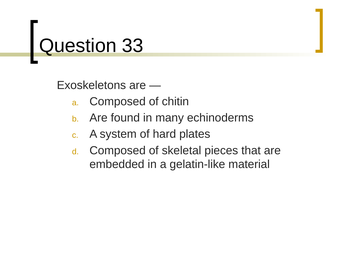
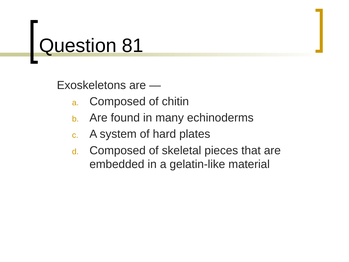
33: 33 -> 81
